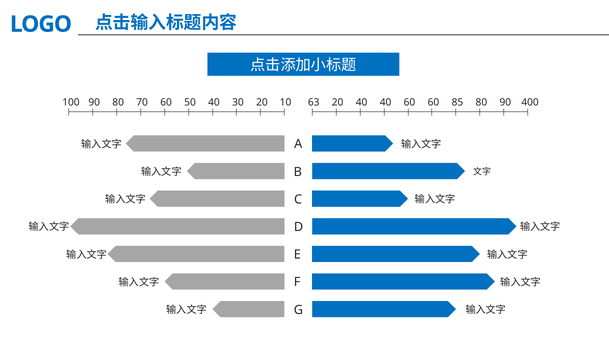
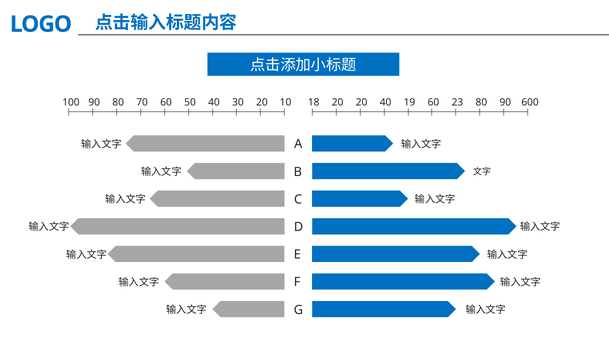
63: 63 -> 18
20 40: 40 -> 20
40 60: 60 -> 19
85: 85 -> 23
400: 400 -> 600
